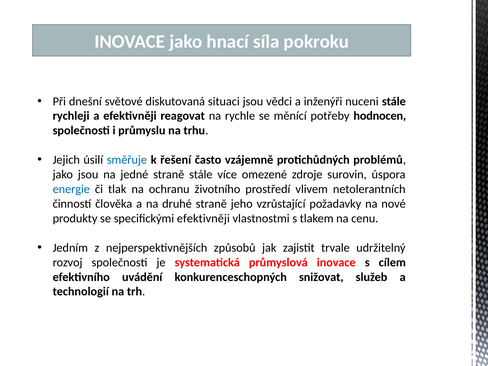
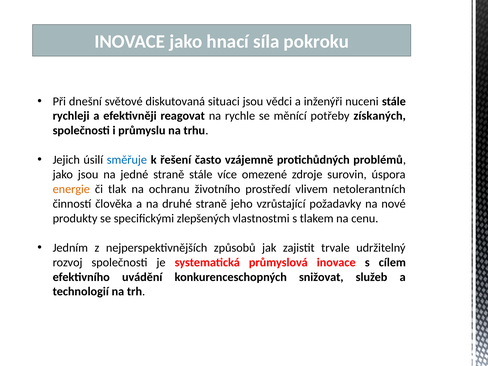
hodnocen: hodnocen -> získaných
energie colour: blue -> orange
specifickými efektivněji: efektivněji -> zlepšených
